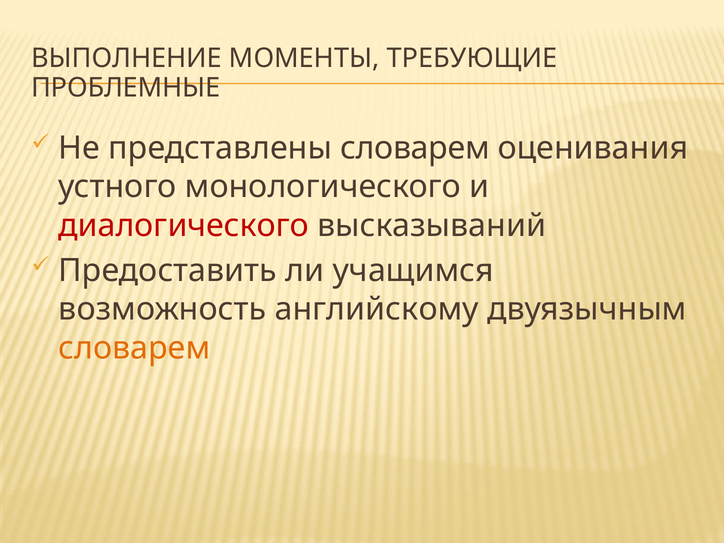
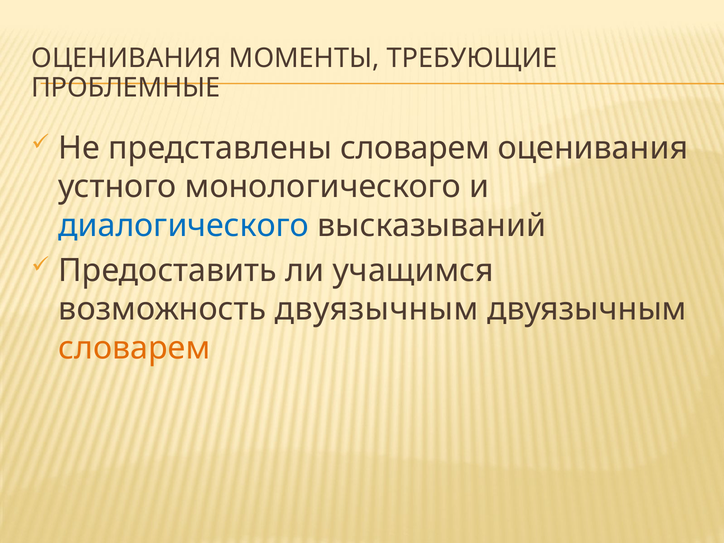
ВЫПОЛНЕНИЕ at (127, 58): ВЫПОЛНЕНИЕ -> ОЦЕНИВАНИЯ
диалогического colour: red -> blue
возможность английскому: английскому -> двуязычным
